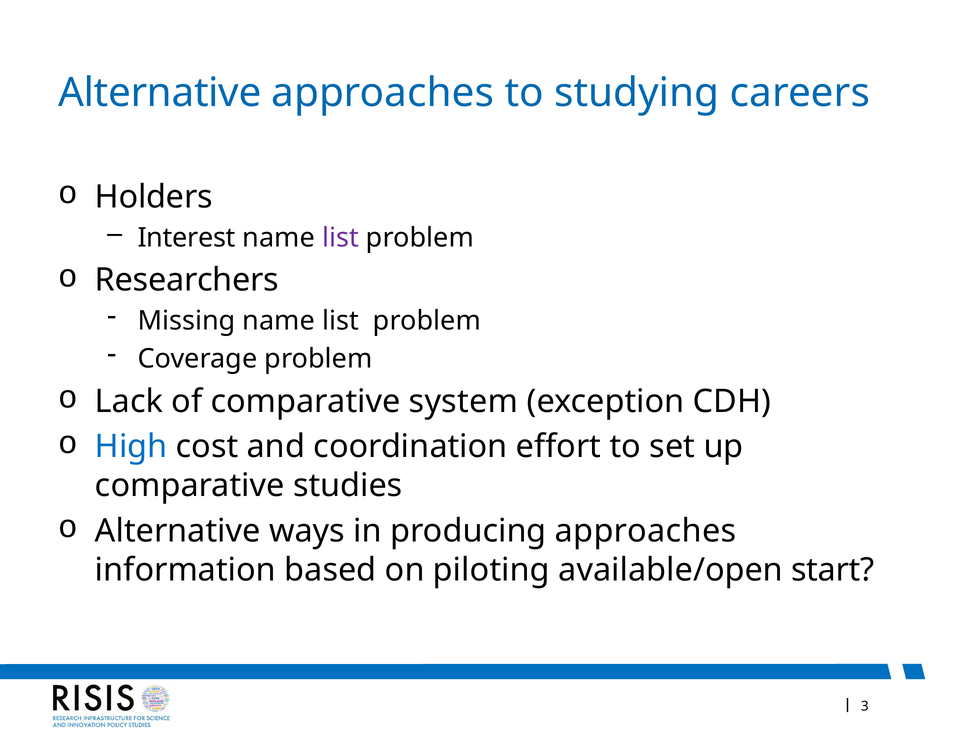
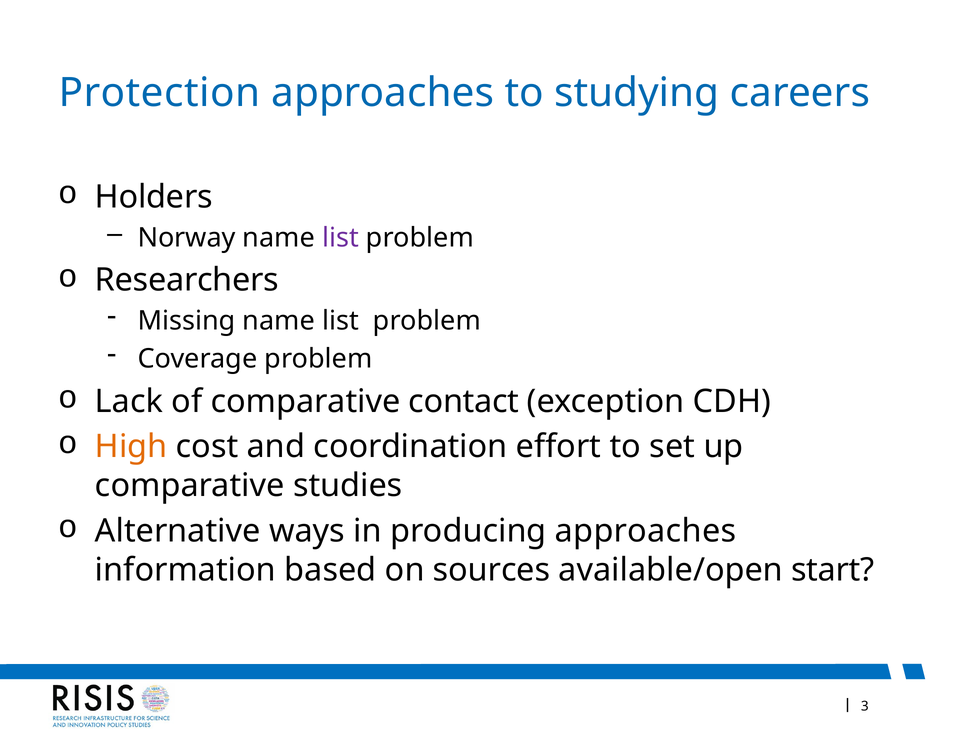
Alternative at (160, 93): Alternative -> Protection
Interest: Interest -> Norway
system: system -> contact
High colour: blue -> orange
piloting: piloting -> sources
